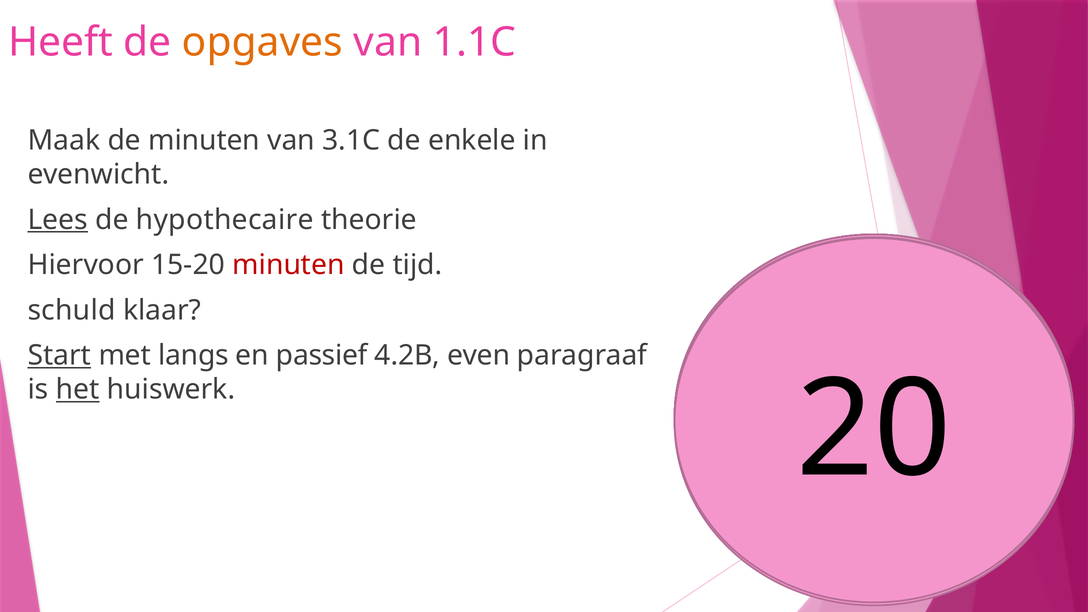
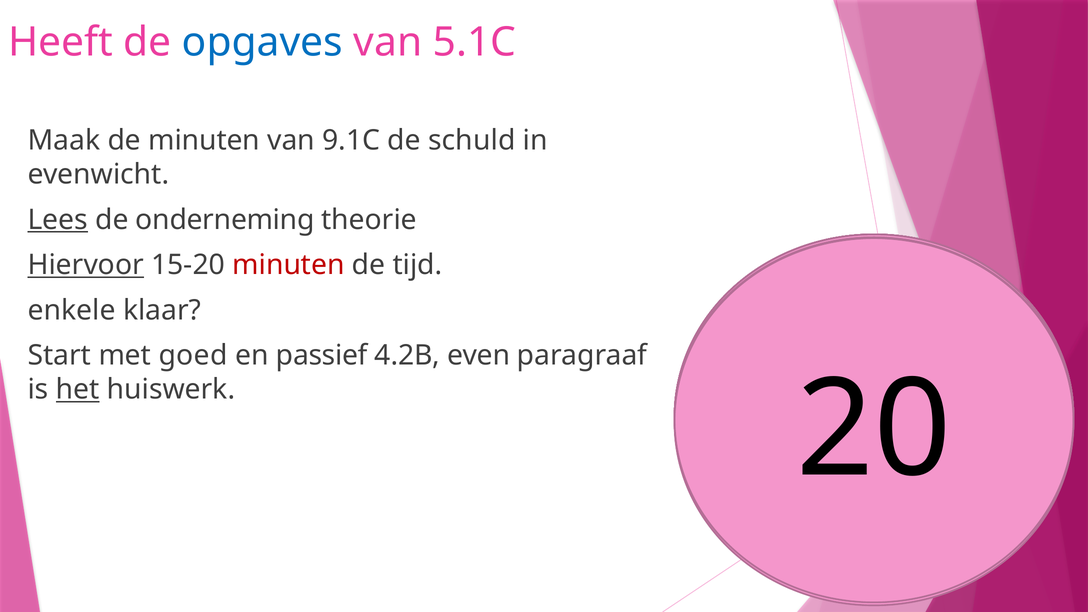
opgaves colour: orange -> blue
1.1C: 1.1C -> 5.1C
3.1C: 3.1C -> 9.1C
enkele: enkele -> schuld
hypothecaire: hypothecaire -> onderneming
Hiervoor underline: none -> present
schuld: schuld -> enkele
Start underline: present -> none
langs: langs -> goed
